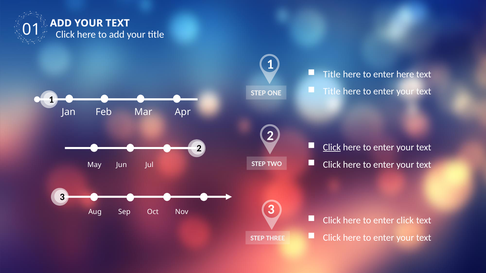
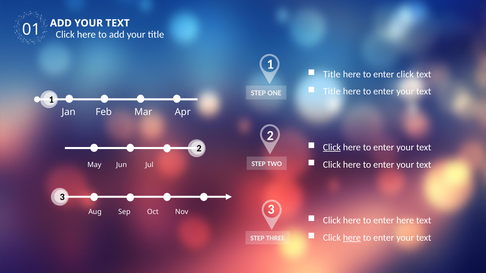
enter here: here -> click
enter click: click -> here
here at (352, 238) underline: none -> present
